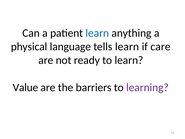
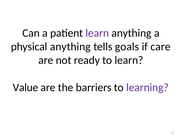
learn at (97, 33) colour: blue -> purple
physical language: language -> anything
tells learn: learn -> goals
